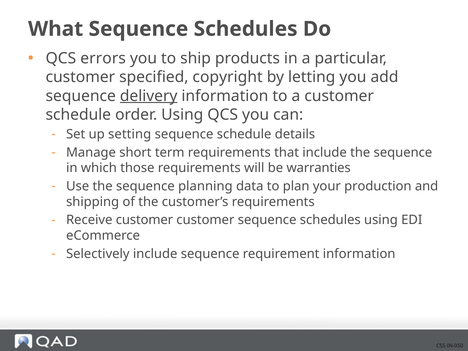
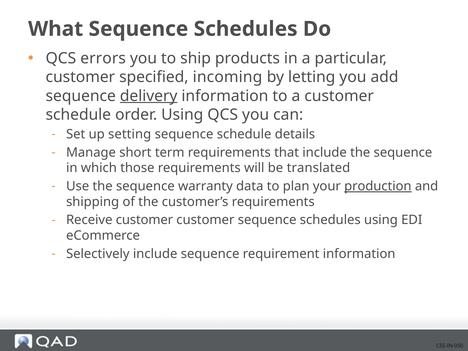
copyright: copyright -> incoming
warranties: warranties -> translated
planning: planning -> warranty
production underline: none -> present
